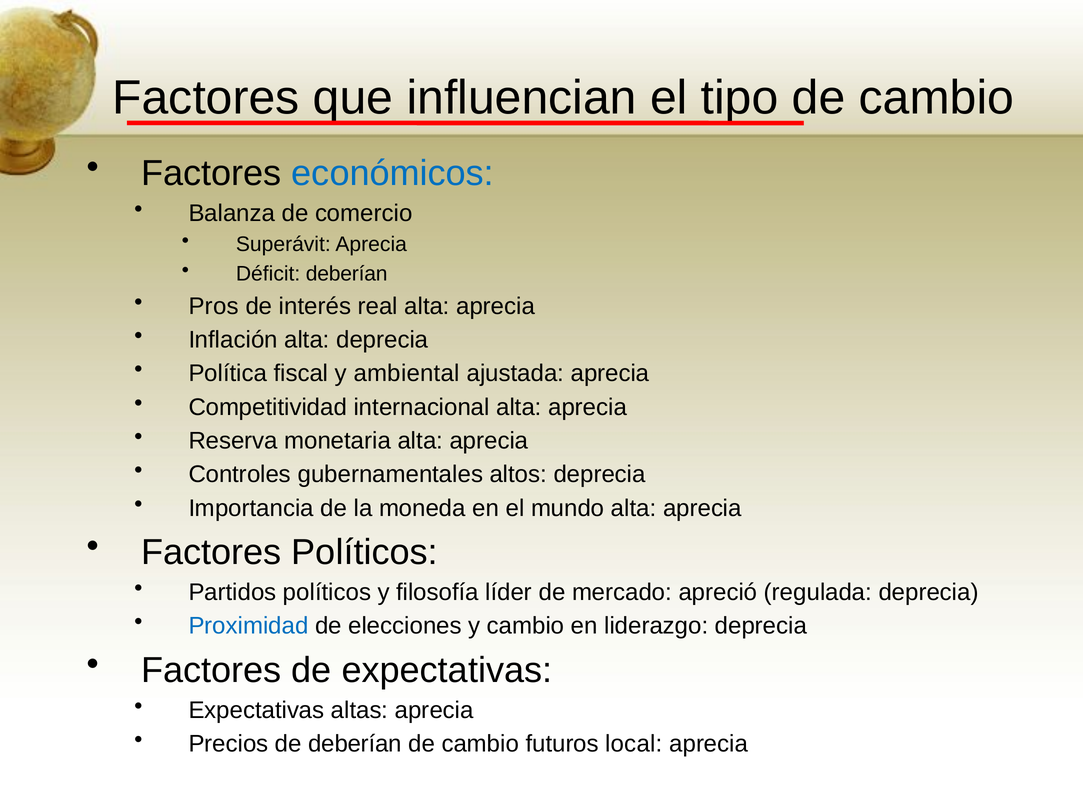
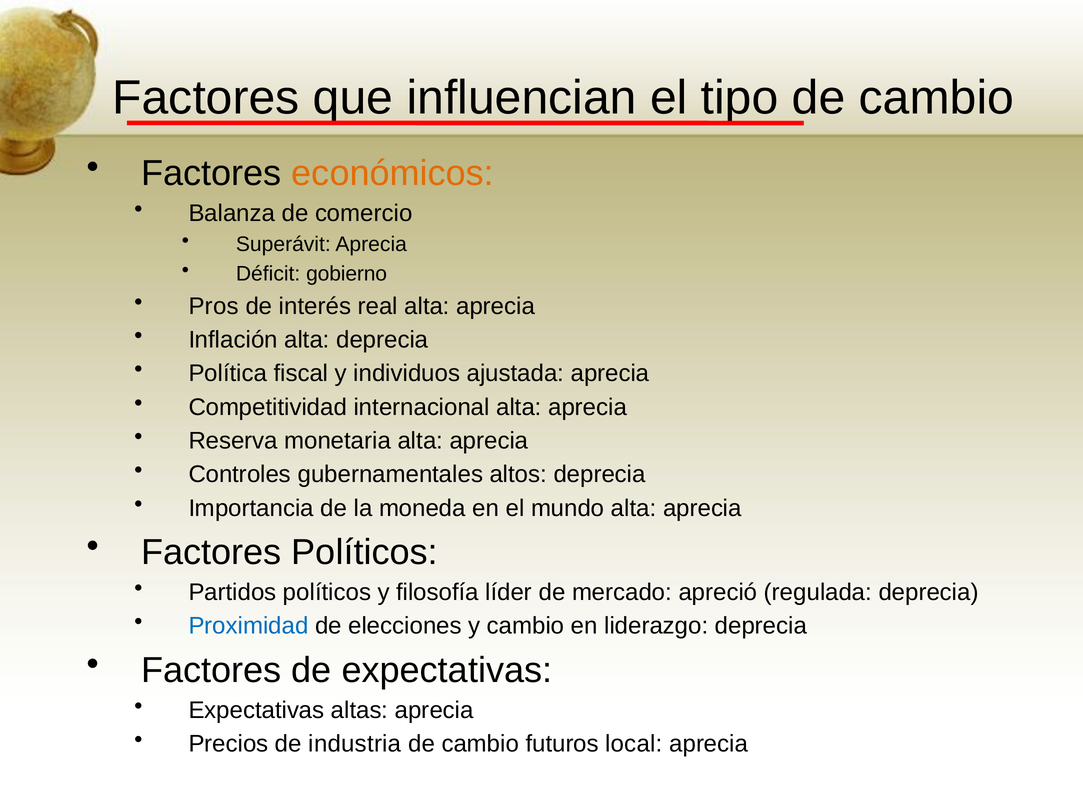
económicos colour: blue -> orange
Déficit deberían: deberían -> gobierno
ambiental: ambiental -> individuos
de deberían: deberían -> industria
